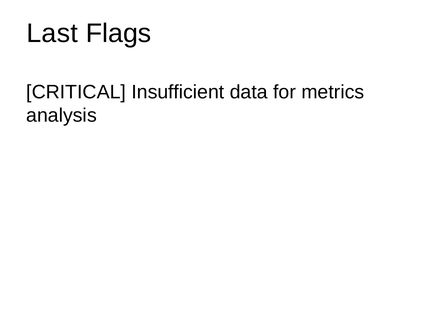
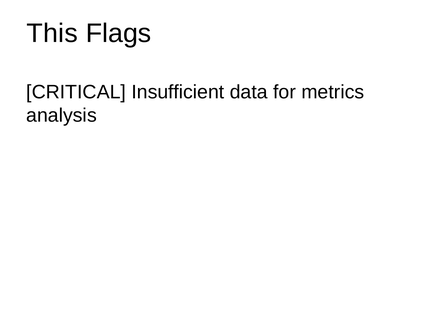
Last: Last -> This
